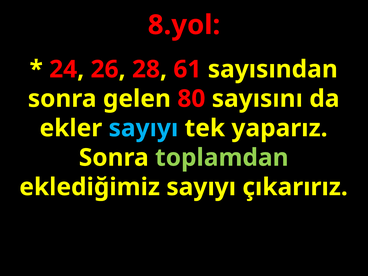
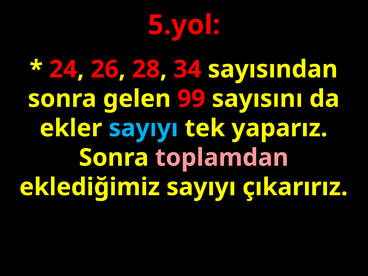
8.yol: 8.yol -> 5.yol
61: 61 -> 34
80: 80 -> 99
toplamdan colour: light green -> pink
